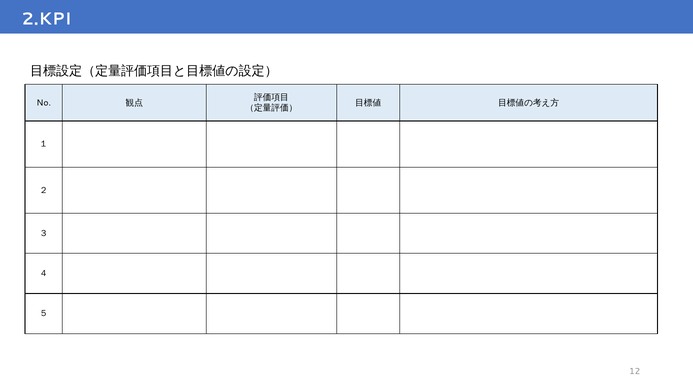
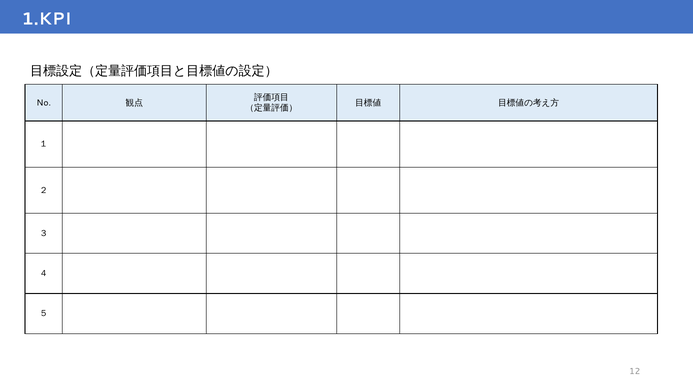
2.KPI: 2.KPI -> 1.KPI
